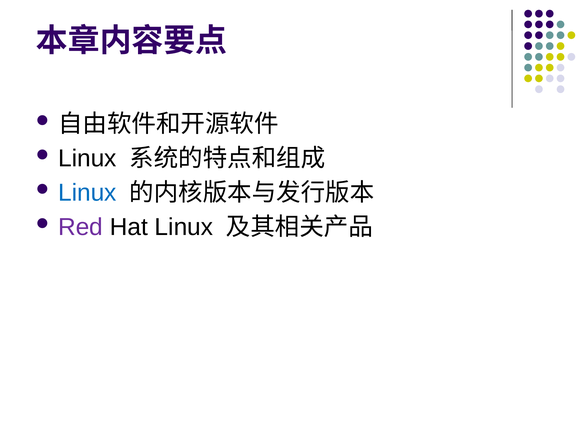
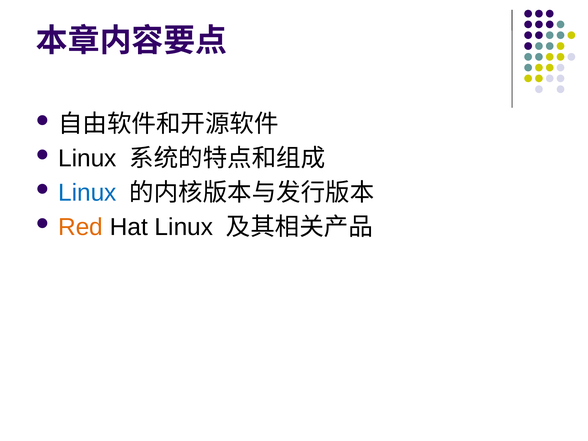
Red colour: purple -> orange
